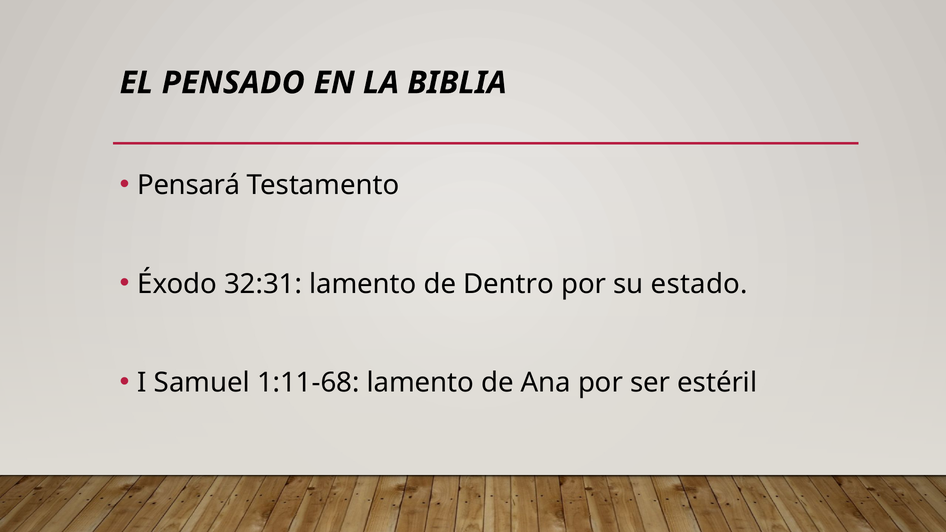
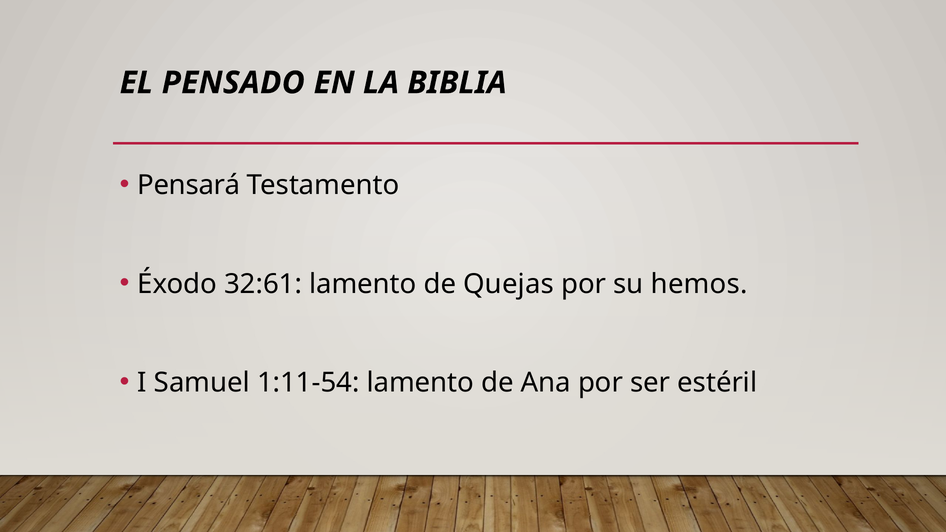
32:31: 32:31 -> 32:61
Dentro: Dentro -> Quejas
estado: estado -> hemos
1:11-68: 1:11-68 -> 1:11-54
